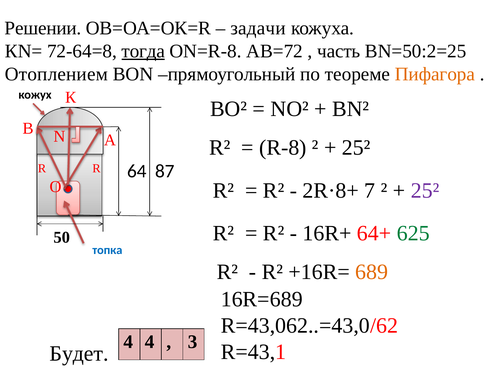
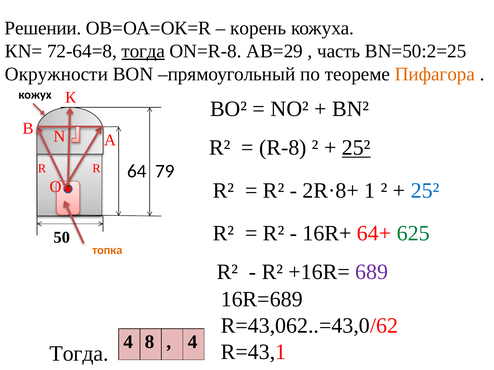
задачи: задачи -> корень
АВ=72: АВ=72 -> АВ=29
Отоплением: Отоплением -> Окружности
25² at (356, 148) underline: none -> present
87: 87 -> 79
7: 7 -> 1
25² at (425, 191) colour: purple -> blue
топка colour: blue -> orange
689 colour: orange -> purple
4 4: 4 -> 8
3 at (193, 342): 3 -> 4
Будет at (79, 354): Будет -> Тогда
